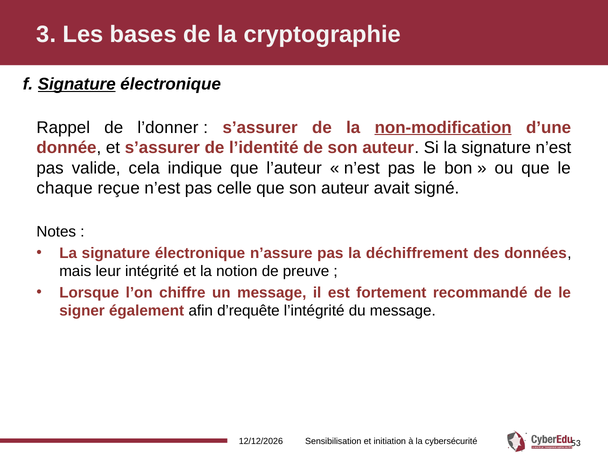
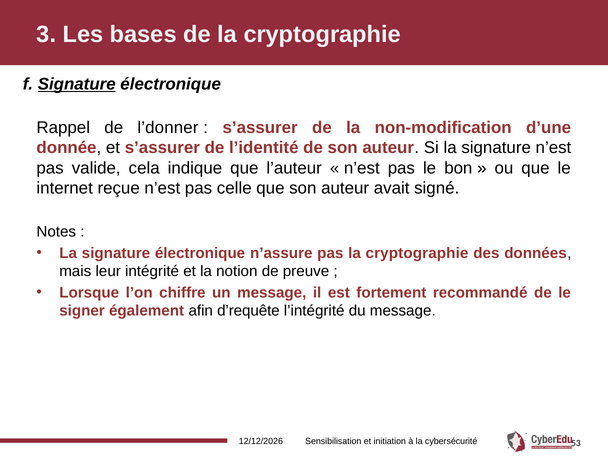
non-modification underline: present -> none
chaque: chaque -> internet
pas la déchiffrement: déchiffrement -> cryptographie
